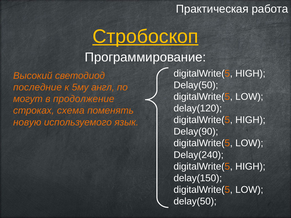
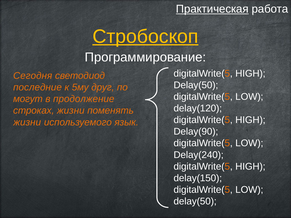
Практическая underline: none -> present
Высокий: Высокий -> Сегодня
англ: англ -> друг
строках схема: схема -> жизни
новую at (27, 122): новую -> жизни
